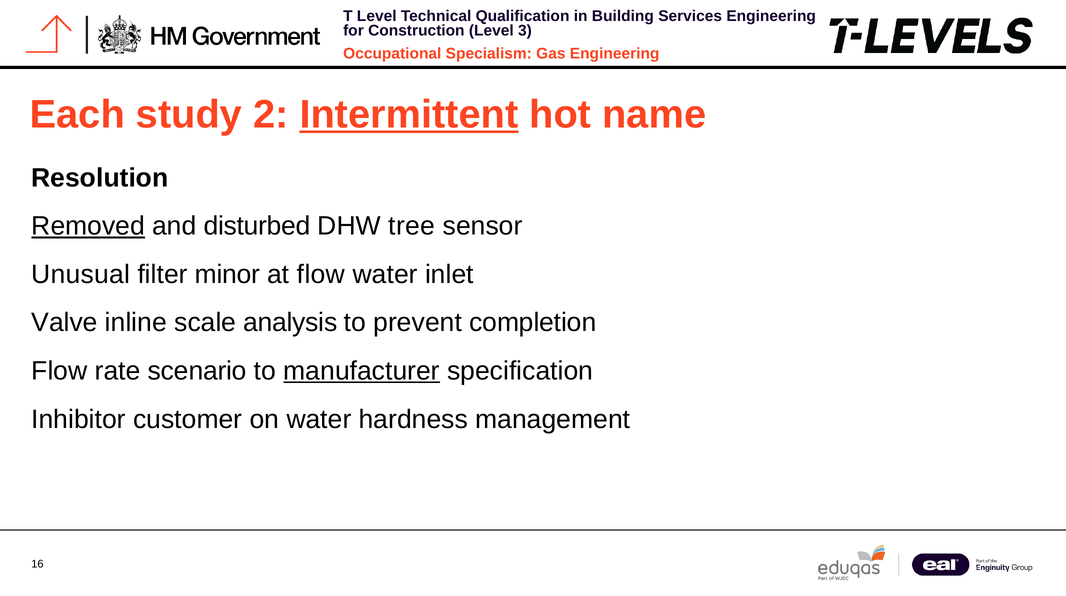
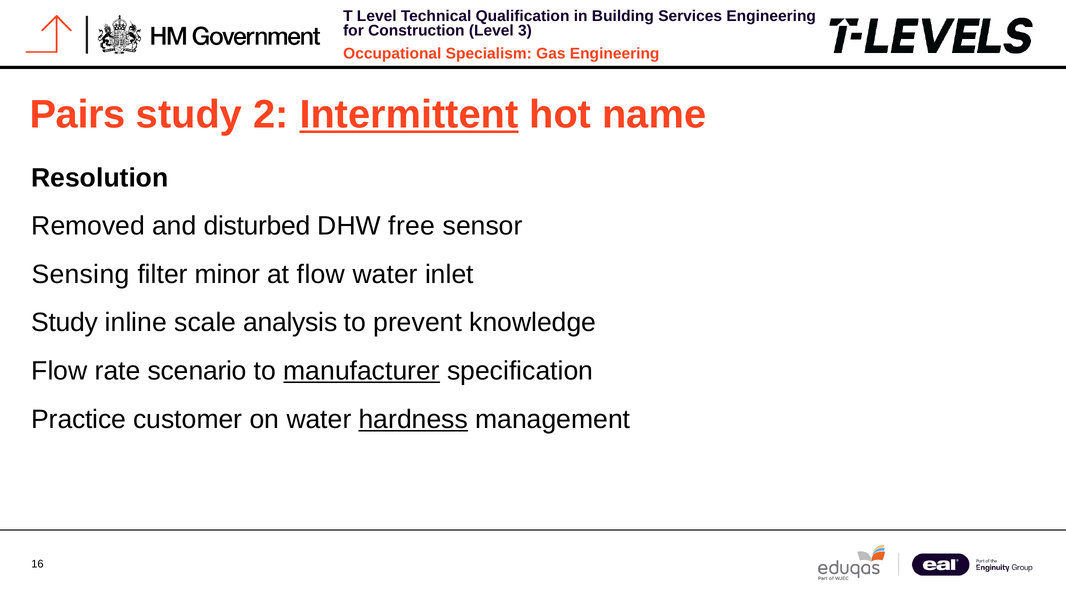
Each: Each -> Pairs
Removed underline: present -> none
tree: tree -> free
Unusual: Unusual -> Sensing
Valve at (64, 323): Valve -> Study
completion: completion -> knowledge
Inhibitor: Inhibitor -> Practice
hardness underline: none -> present
